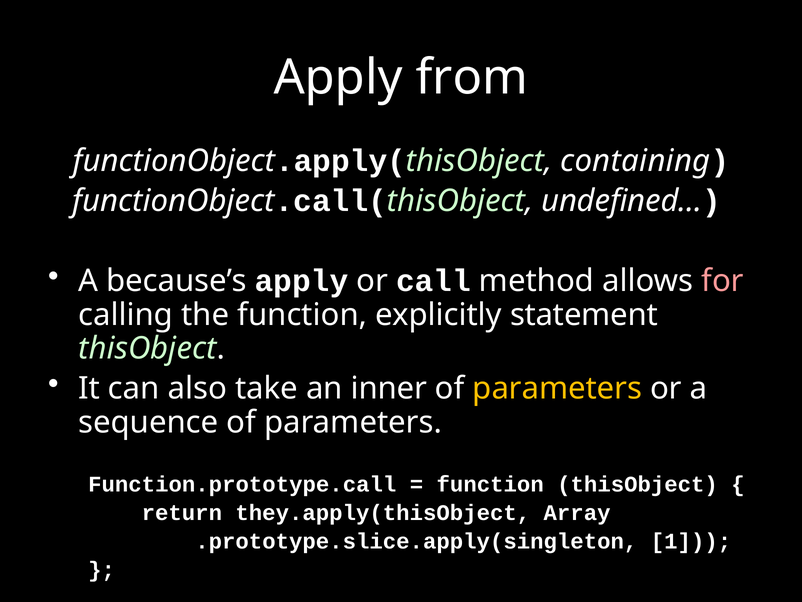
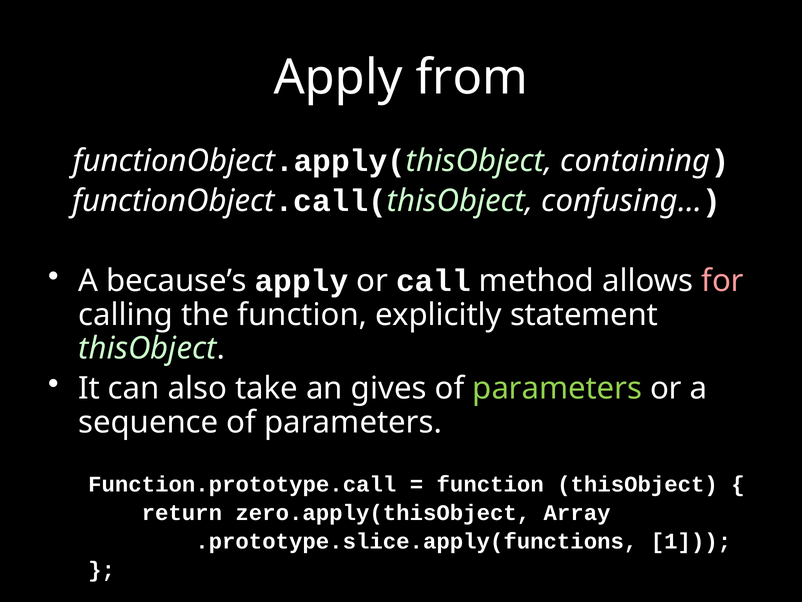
undefined…: undefined… -> confusing…
inner: inner -> gives
parameters at (557, 388) colour: yellow -> light green
they.apply(thisObject: they.apply(thisObject -> zero.apply(thisObject
.prototype.slice.apply(singleton: .prototype.slice.apply(singleton -> .prototype.slice.apply(functions
